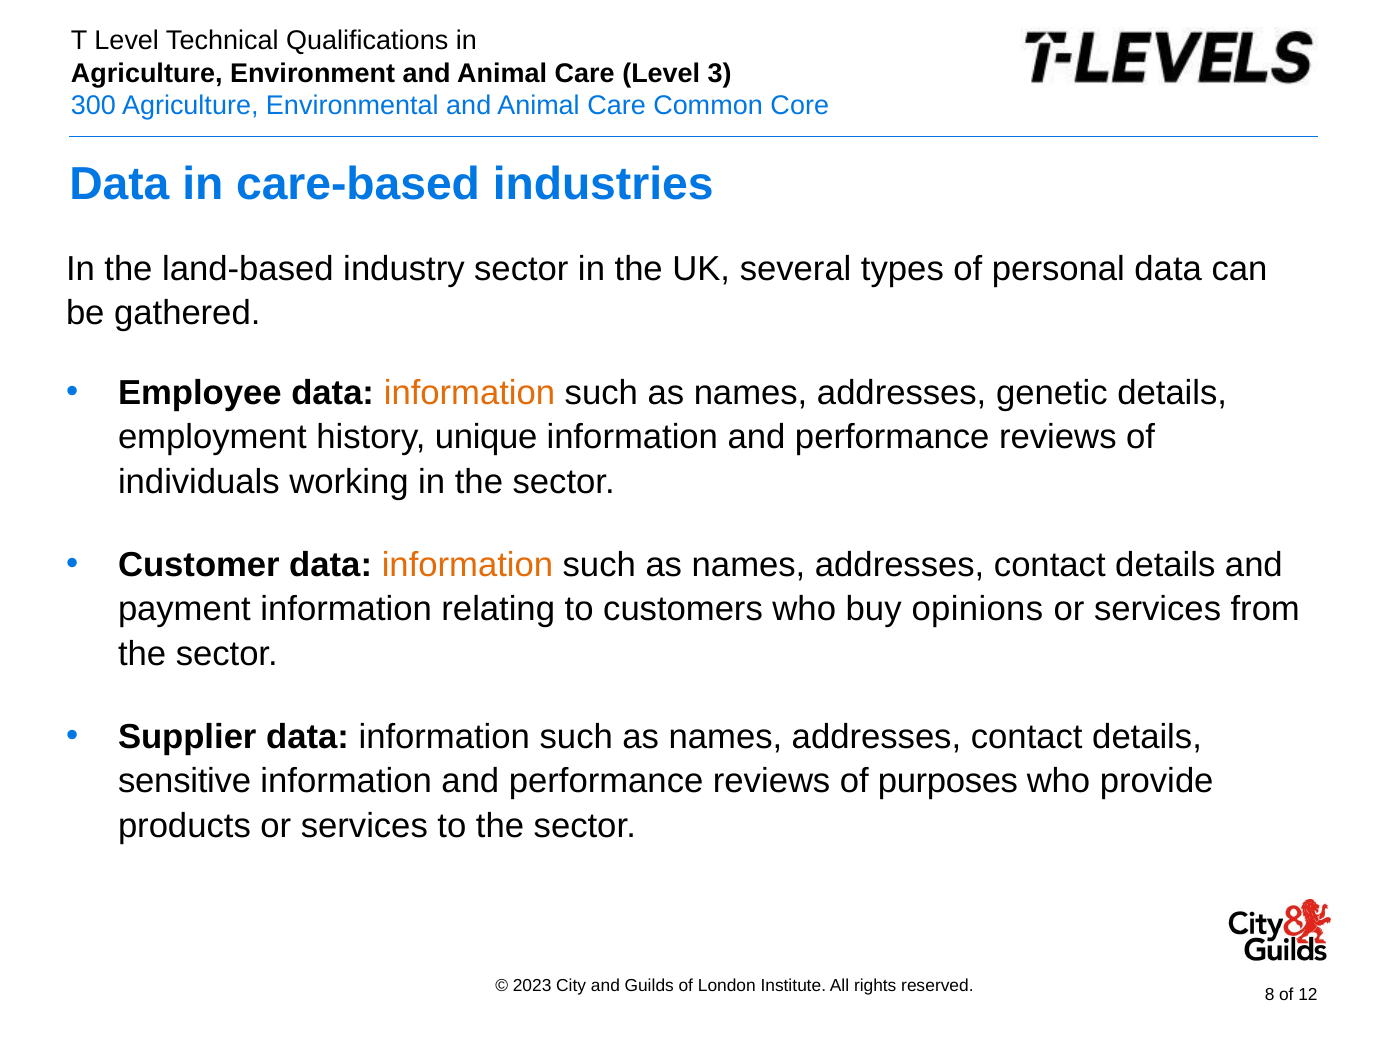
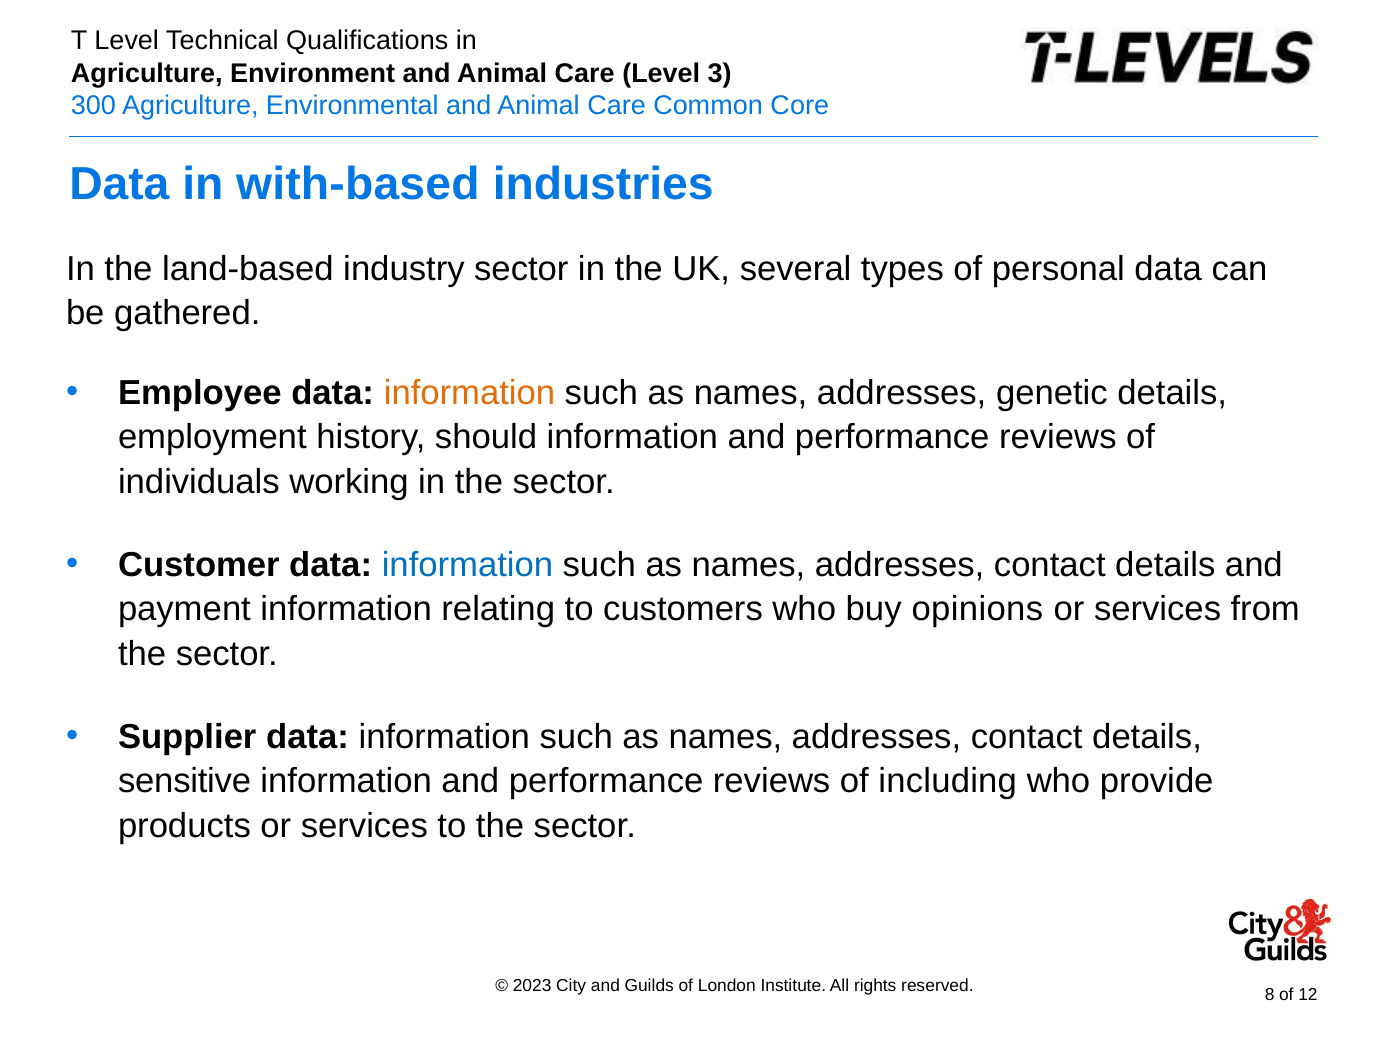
care-based: care-based -> with-based
unique: unique -> should
information at (467, 565) colour: orange -> blue
purposes: purposes -> including
